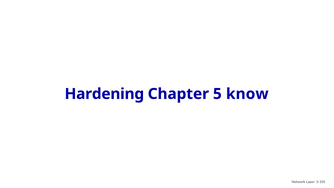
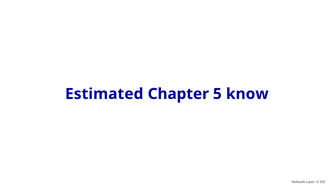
Hardening: Hardening -> Estimated
